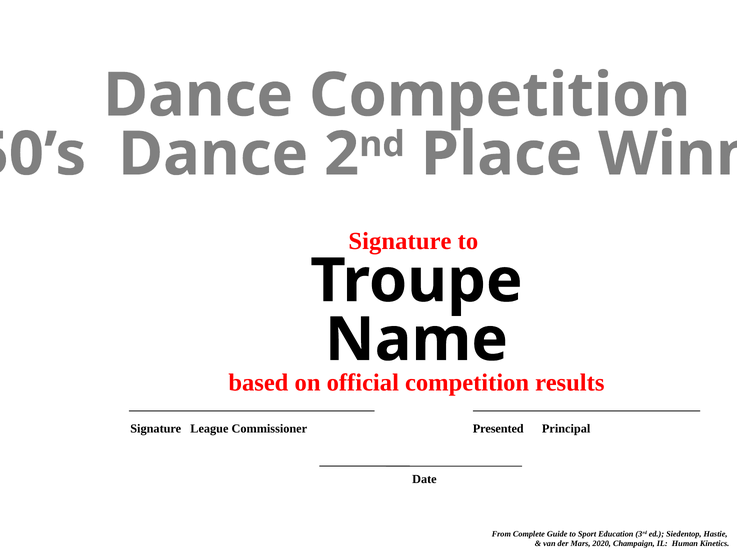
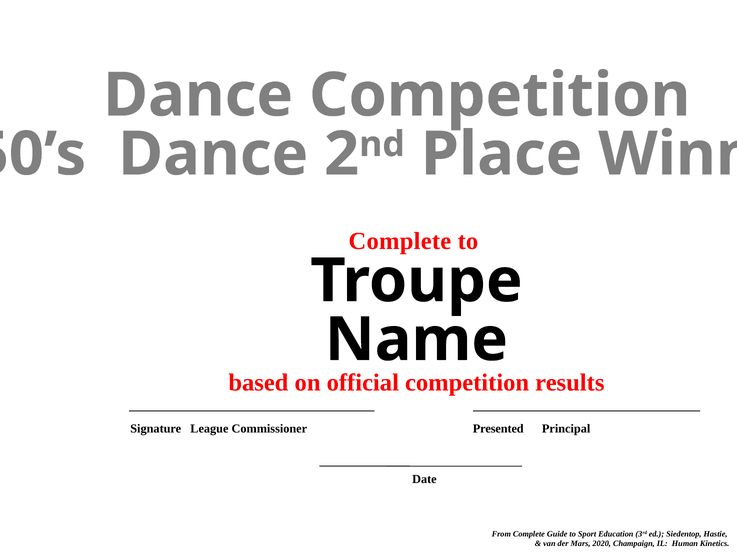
Signature at (400, 242): Signature -> Complete
